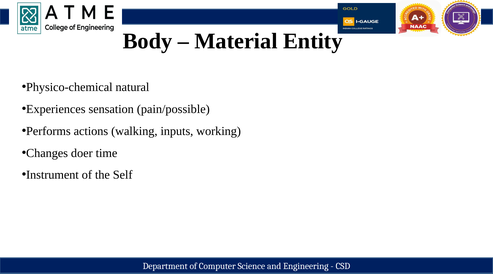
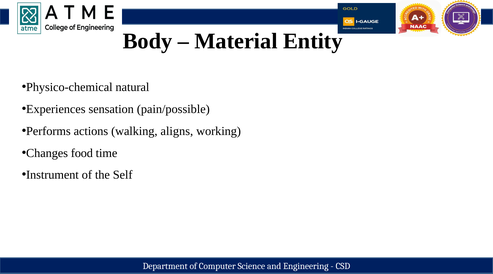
inputs: inputs -> aligns
doer: doer -> food
